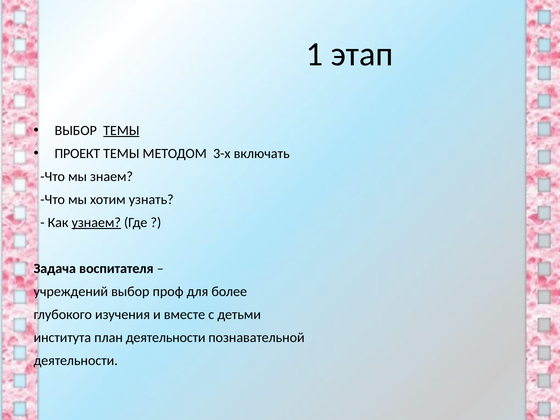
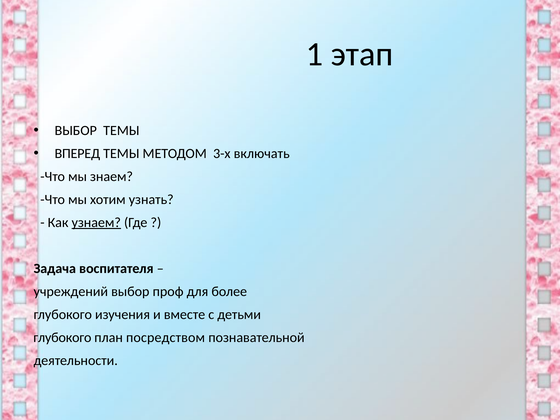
ТЕМЫ at (121, 130) underline: present -> none
ПРОЕКТ: ПРОЕКТ -> ВПЕРЕД
института at (62, 338): института -> глубокого
план деятельности: деятельности -> посредством
